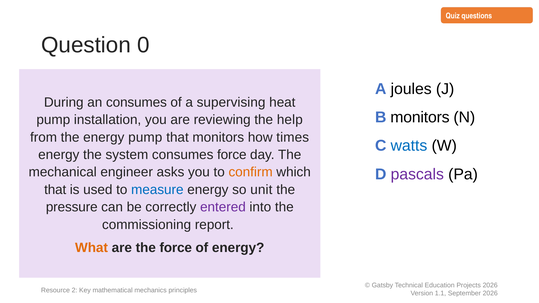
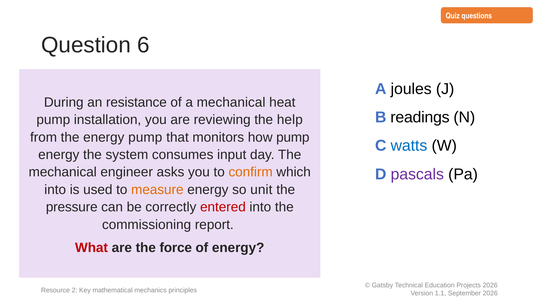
0: 0 -> 6
an consumes: consumes -> resistance
a supervising: supervising -> mechanical
B monitors: monitors -> readings
how times: times -> pump
consumes force: force -> input
that at (55, 190): that -> into
measure colour: blue -> orange
entered colour: purple -> red
What colour: orange -> red
